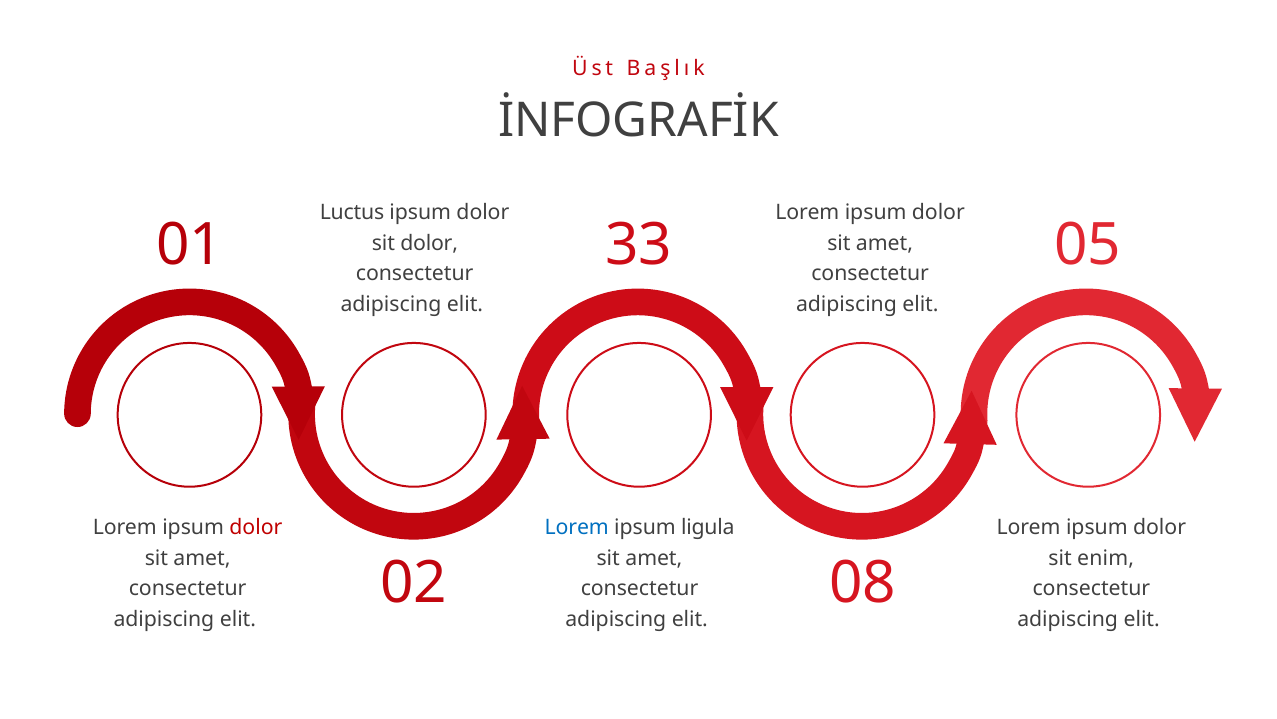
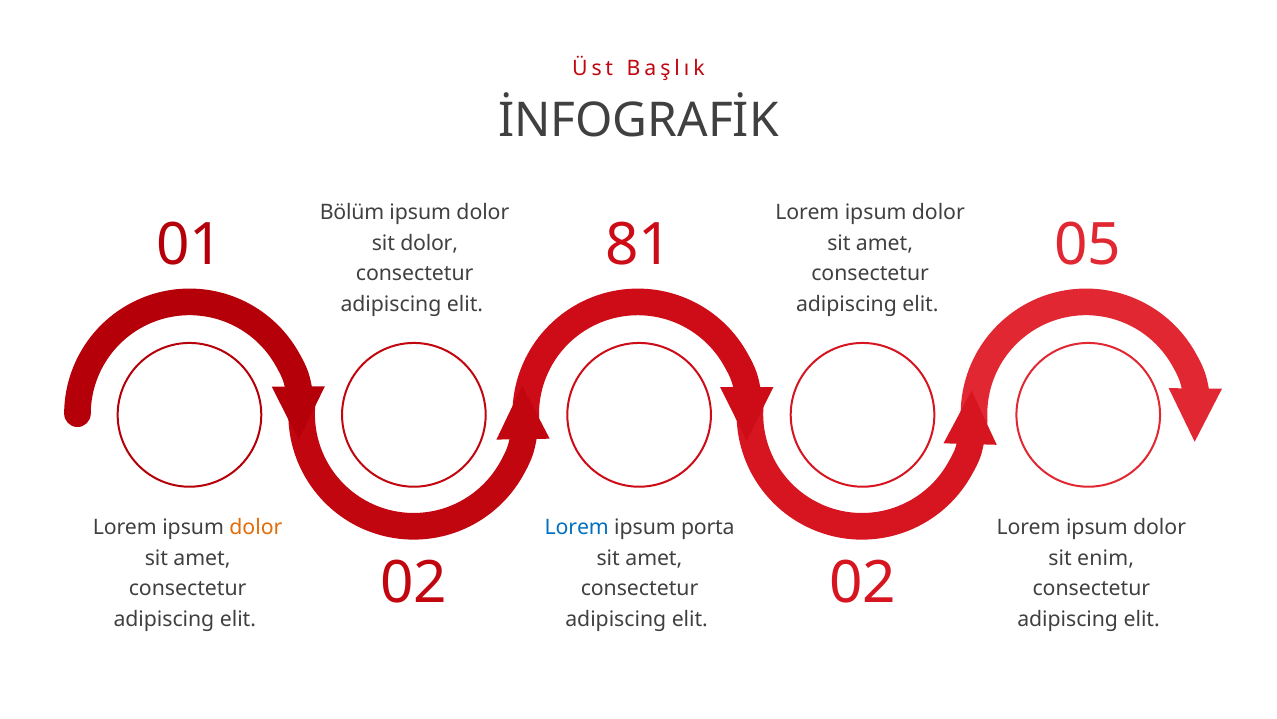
Luctus: Luctus -> Bölüm
33: 33 -> 81
dolor at (256, 527) colour: red -> orange
ligula: ligula -> porta
02 08: 08 -> 02
